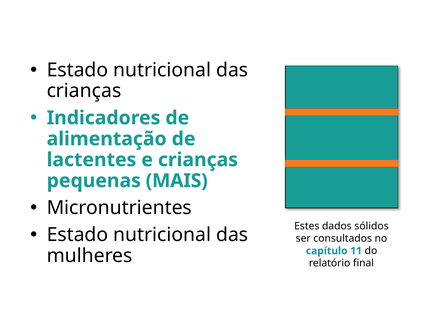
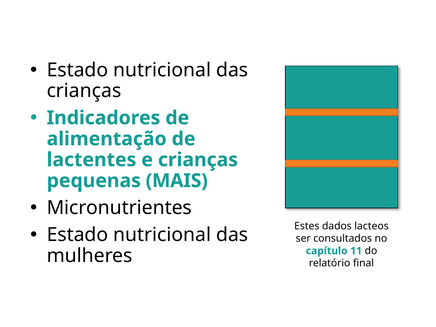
sólidos: sólidos -> lacteos
